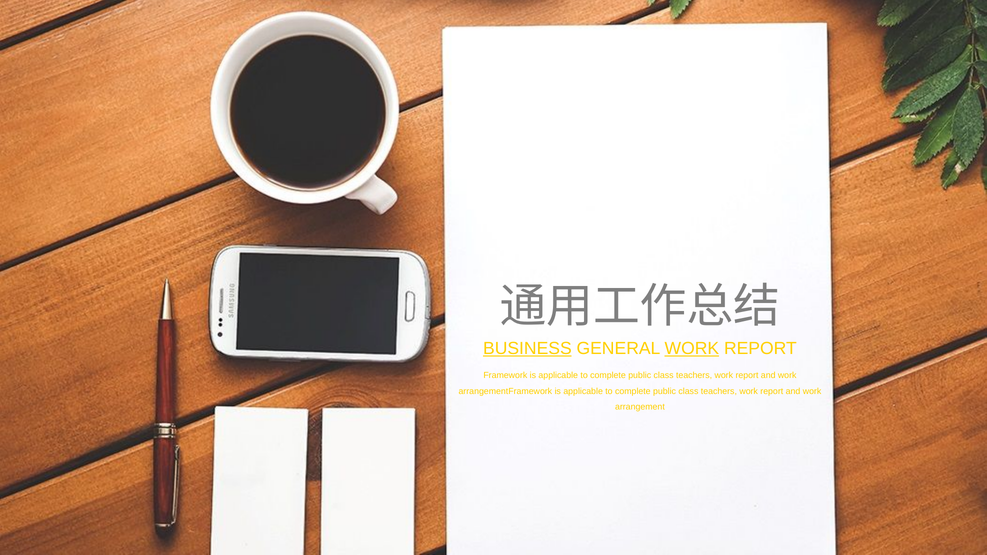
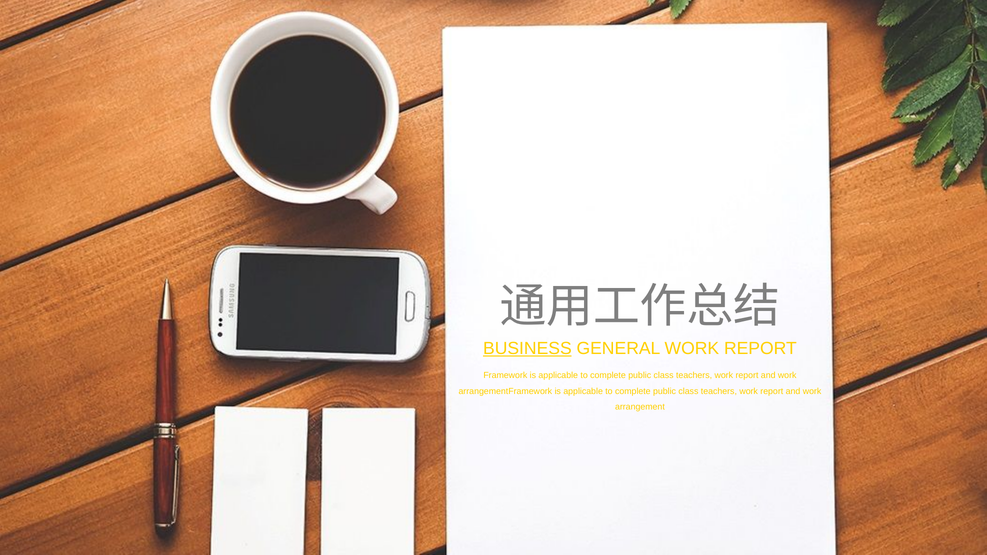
WORK at (692, 349) underline: present -> none
